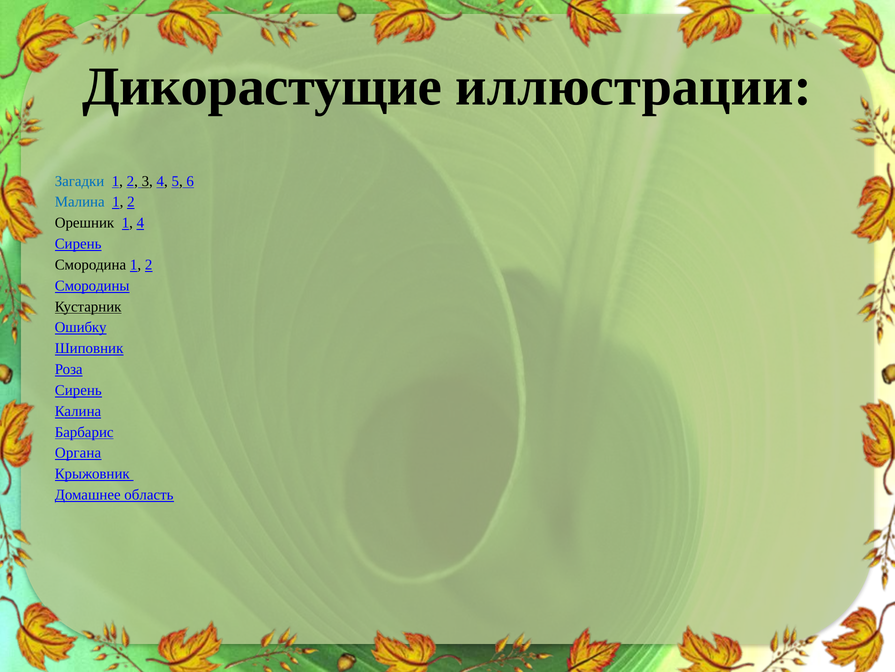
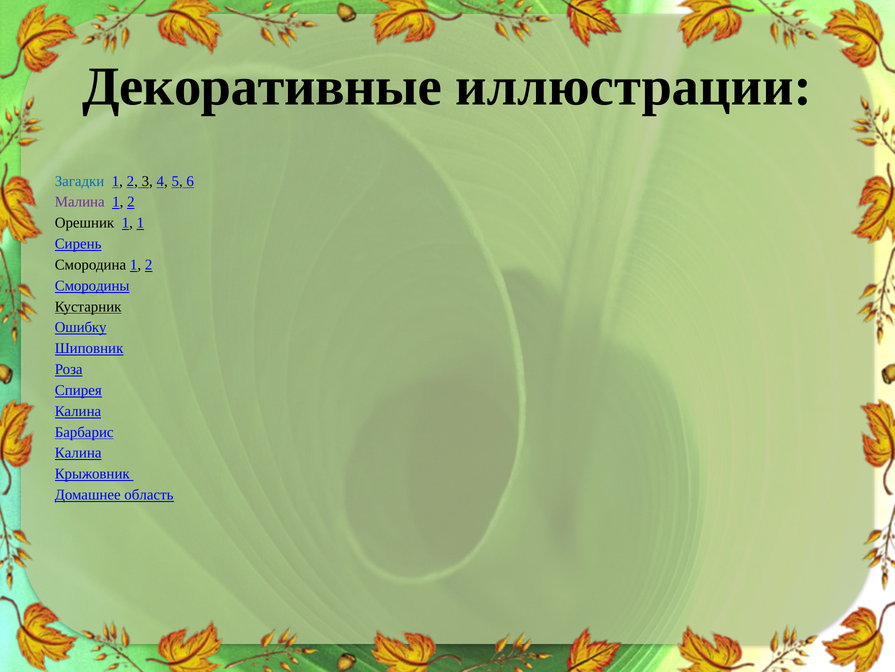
Дикорастущие: Дикорастущие -> Декоративные
Малина colour: blue -> purple
1 4: 4 -> 1
Сирень at (78, 390): Сирень -> Спирея
Органа at (78, 453): Органа -> Калина
